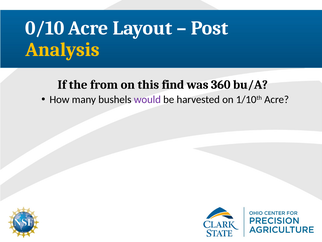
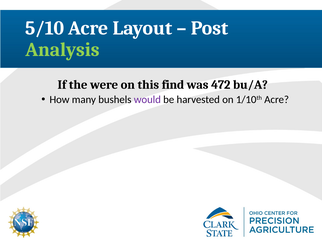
0/10: 0/10 -> 5/10
Analysis colour: yellow -> light green
from: from -> were
360: 360 -> 472
